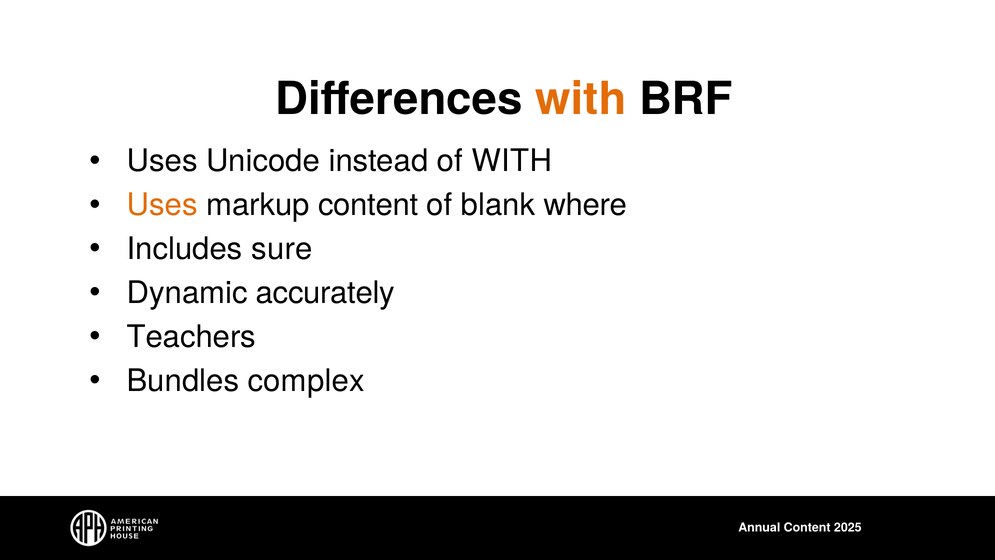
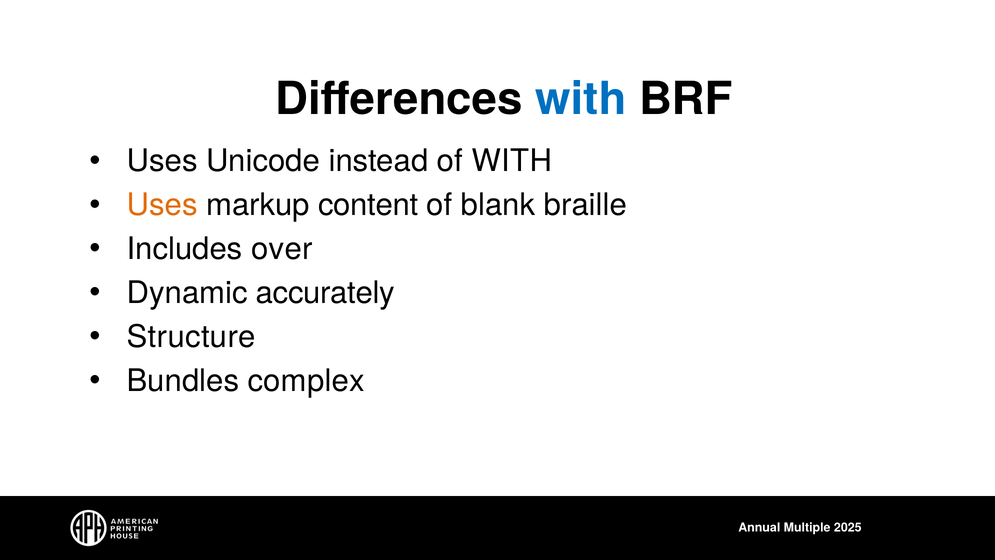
with at (581, 99) colour: orange -> blue
where: where -> braille
sure: sure -> over
Teachers: Teachers -> Structure
Annual Content: Content -> Multiple
